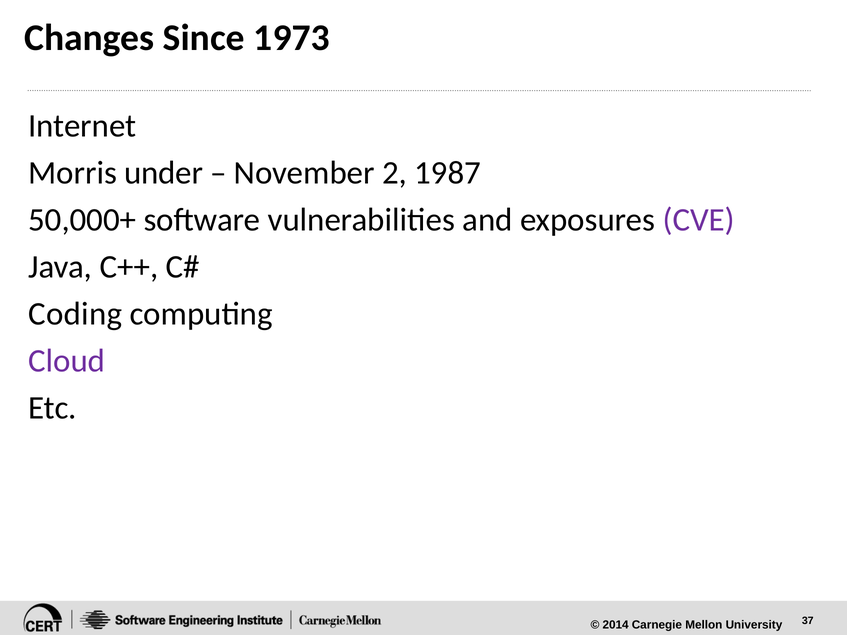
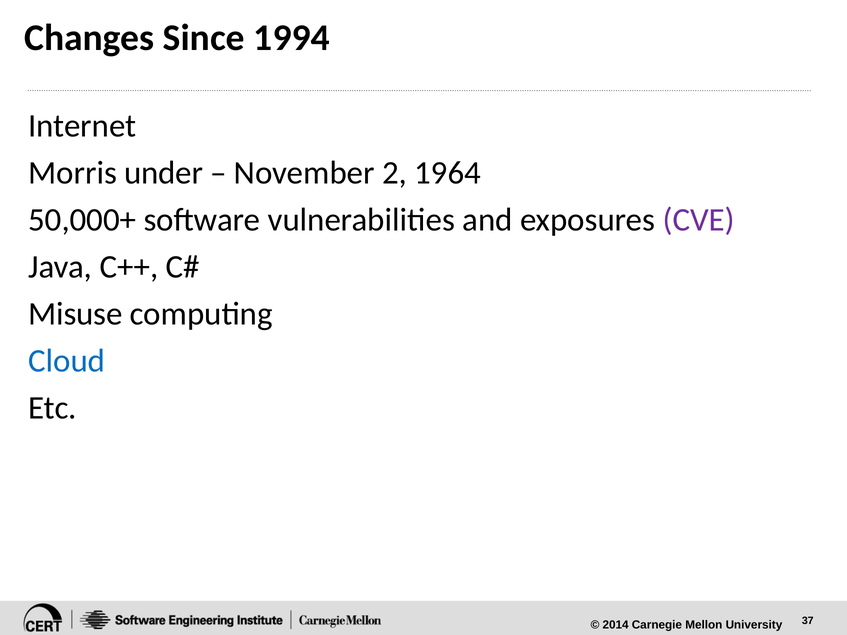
1973: 1973 -> 1994
1987: 1987 -> 1964
Coding: Coding -> Misuse
Cloud colour: purple -> blue
